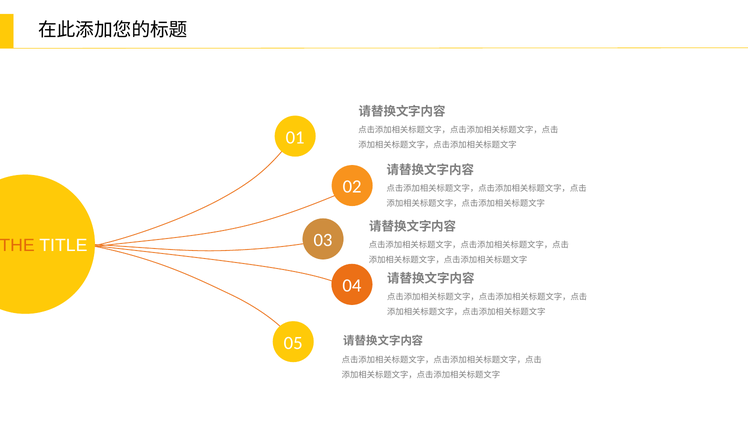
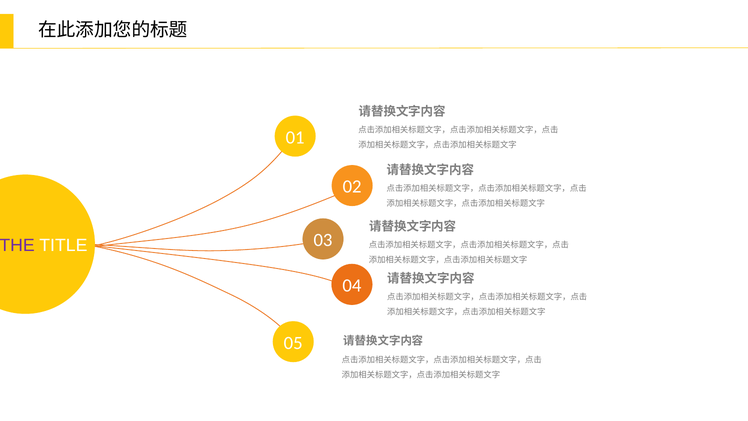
THE colour: orange -> purple
